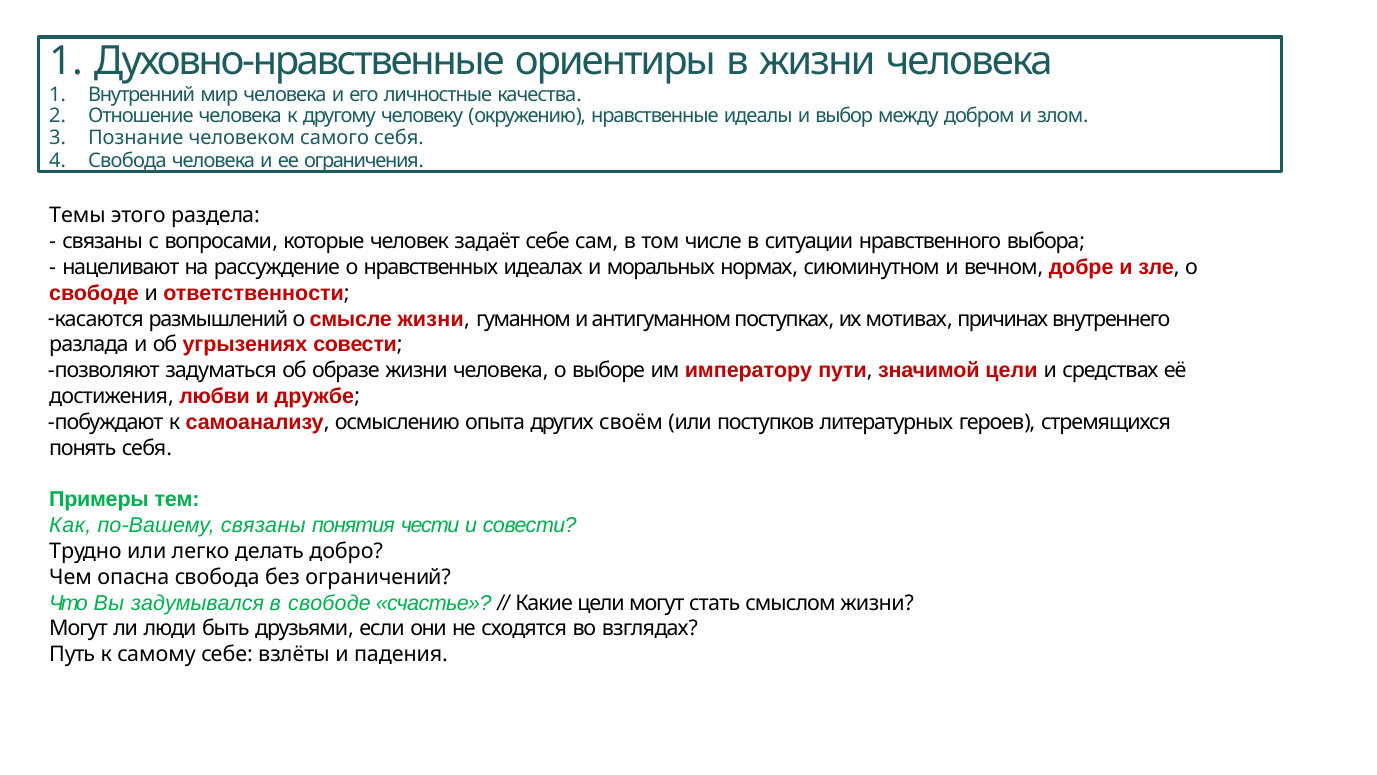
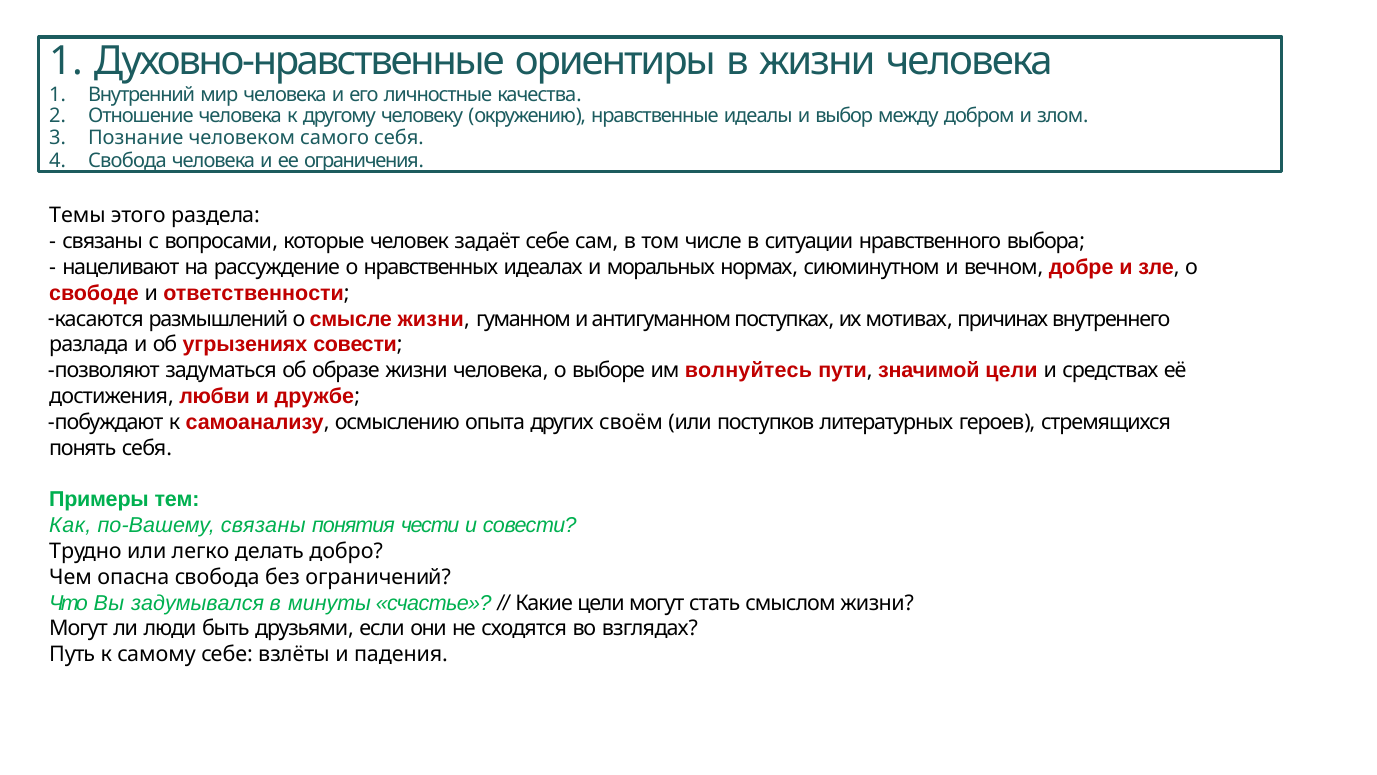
императору: императору -> волнуйтесь
в свободе: свободе -> минуты
